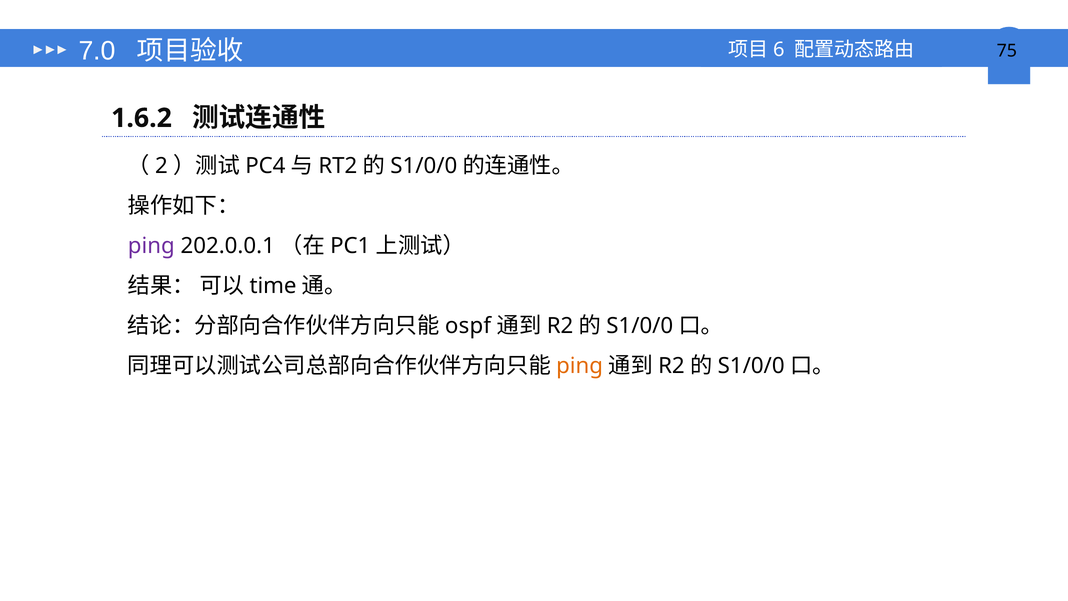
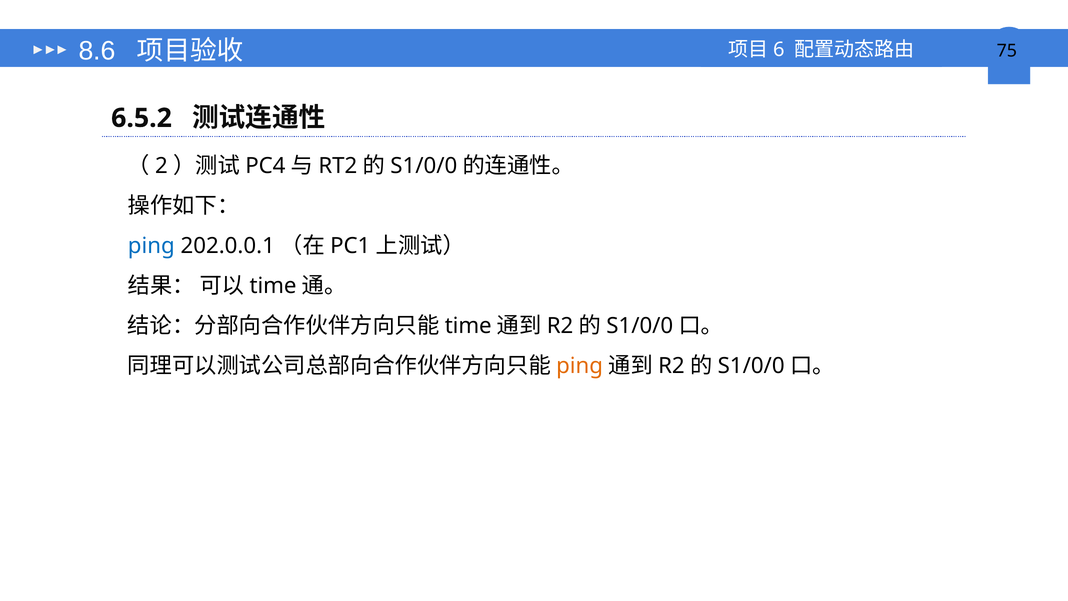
7.0: 7.0 -> 8.6
1.6.2: 1.6.2 -> 6.5.2
ping at (151, 246) colour: purple -> blue
ospf at (468, 326): ospf -> time
